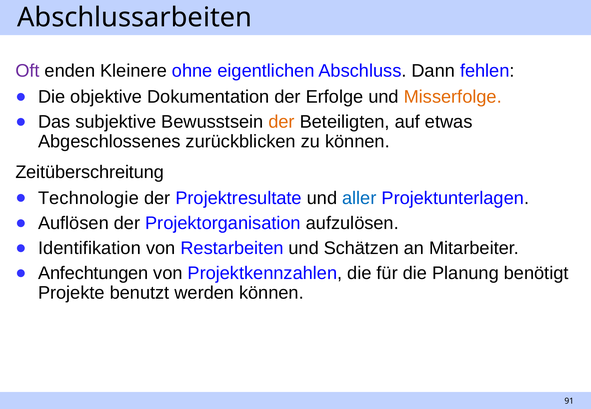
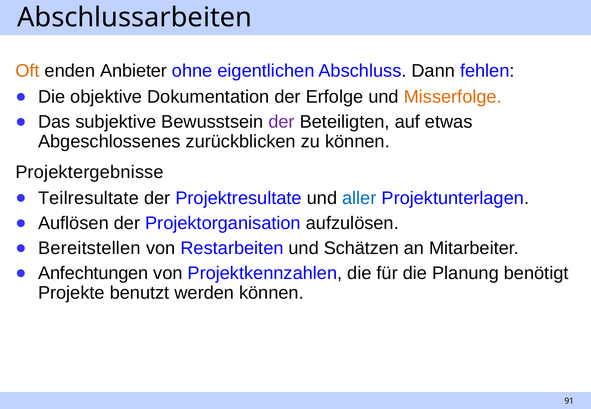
Oft colour: purple -> orange
Kleinere: Kleinere -> Anbieter
der at (282, 122) colour: orange -> purple
Zeitüberschreitung: Zeitüberschreitung -> Projektergebnisse
Technologie: Technologie -> Teilresultate
Identifikation: Identifikation -> Bereitstellen
